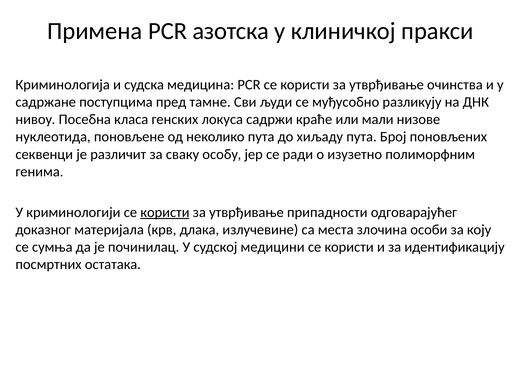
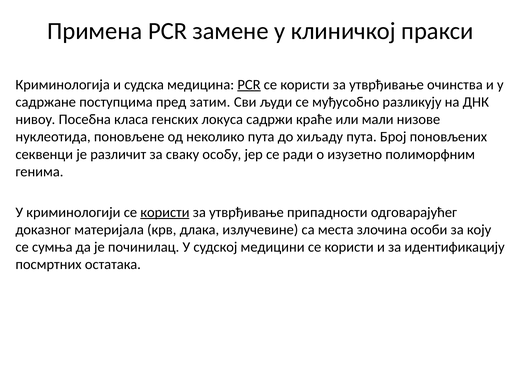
азотска: азотска -> замене
PCR at (249, 85) underline: none -> present
тамне: тамне -> затим
